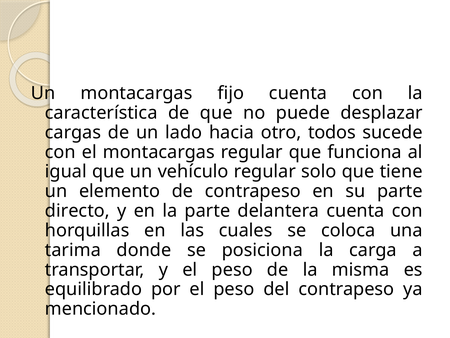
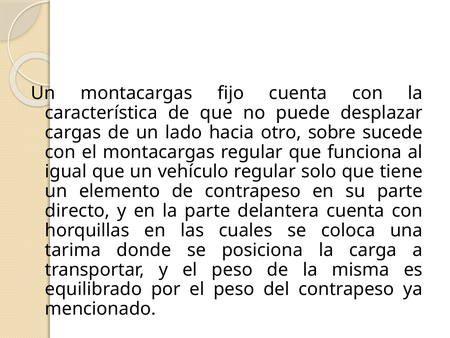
todos: todos -> sobre
